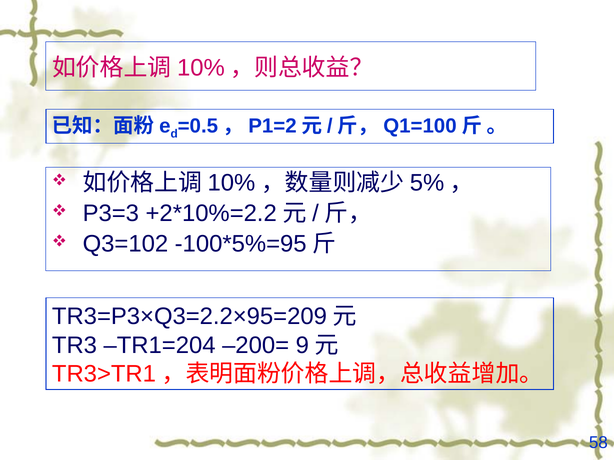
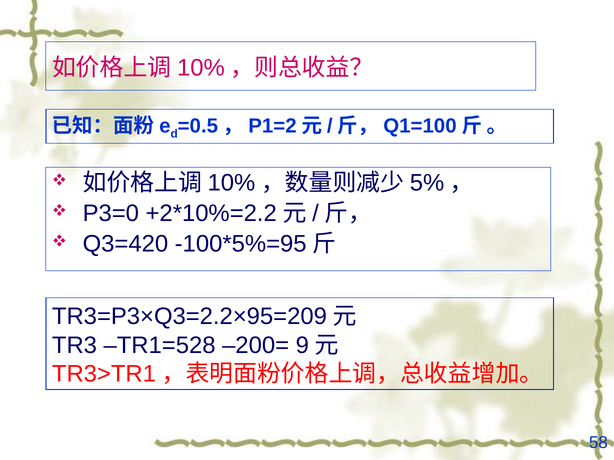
P3=3: P3=3 -> P3=0
Q3=102: Q3=102 -> Q3=420
TR1=204: TR1=204 -> TR1=528
